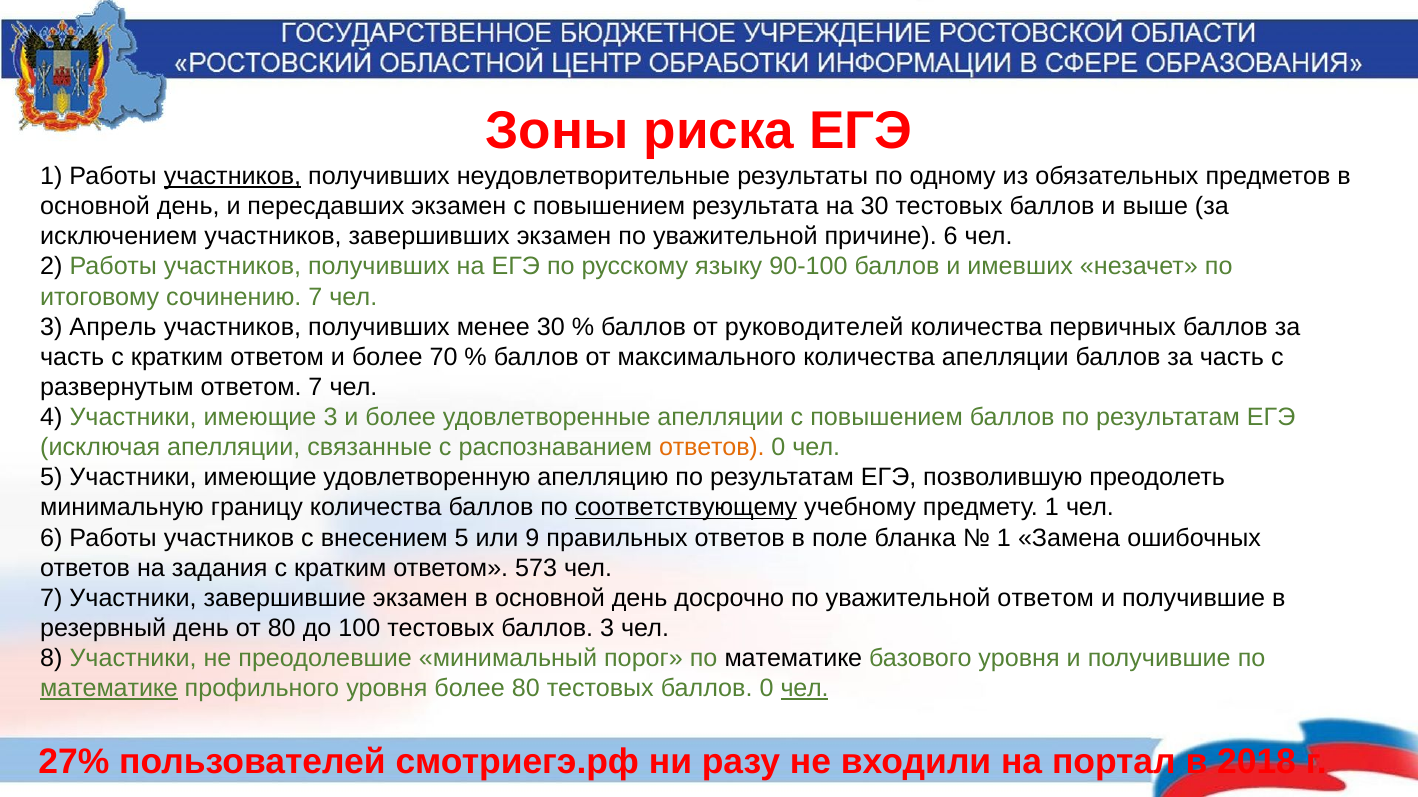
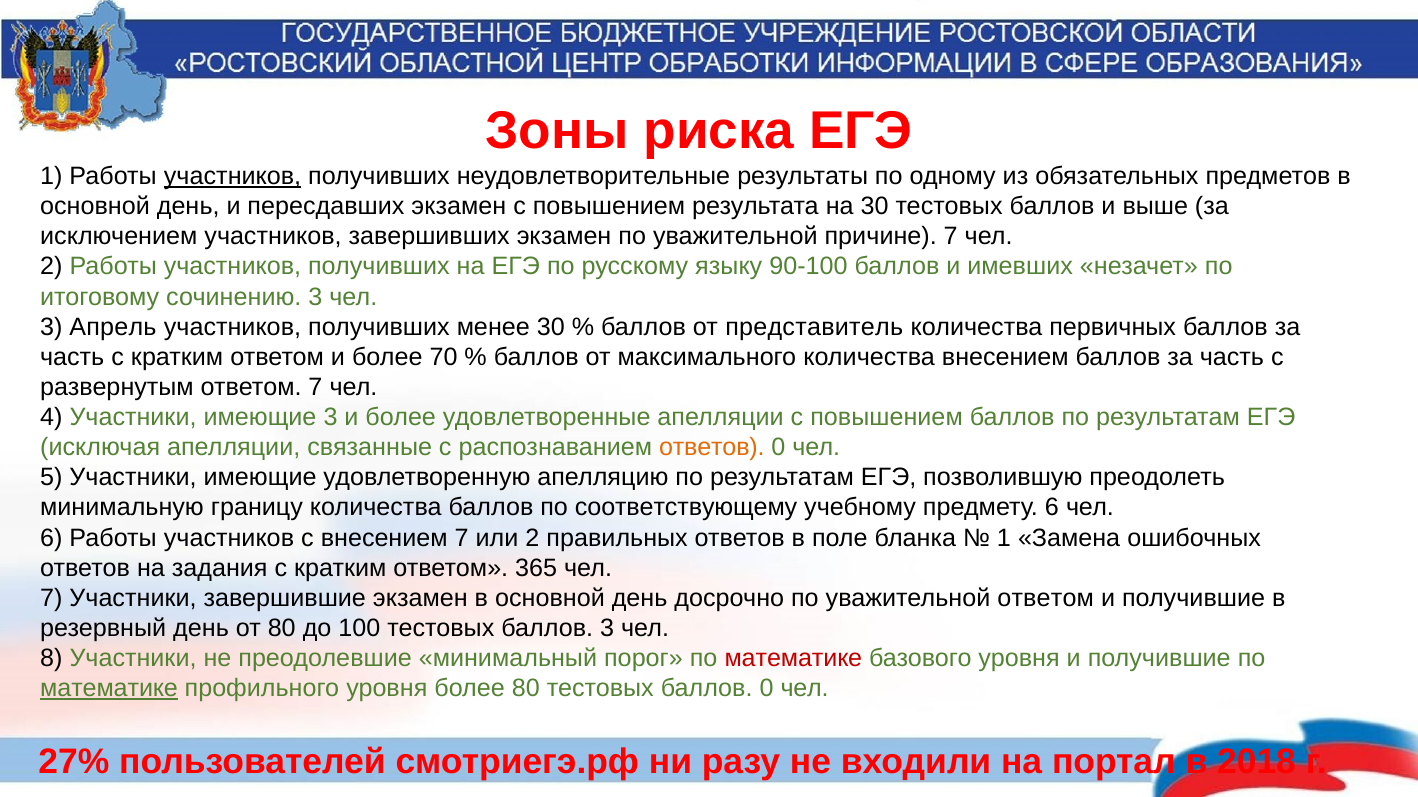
причине 6: 6 -> 7
сочинению 7: 7 -> 3
руководителей: руководителей -> представитель
количества апелляции: апелляции -> внесением
соответствующему underline: present -> none
предмету 1: 1 -> 6
внесением 5: 5 -> 7
или 9: 9 -> 2
573: 573 -> 365
математике at (793, 659) colour: black -> red
чел at (805, 689) underline: present -> none
